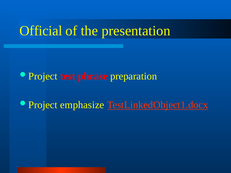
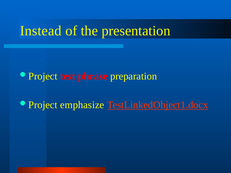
Official: Official -> Instead
